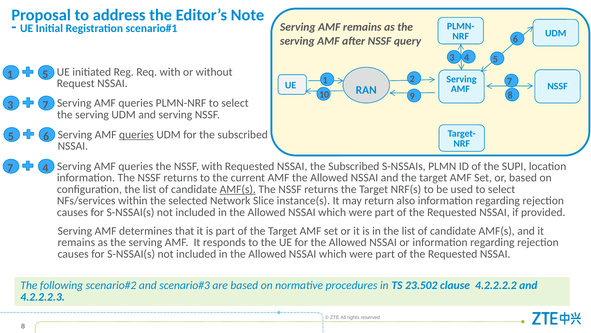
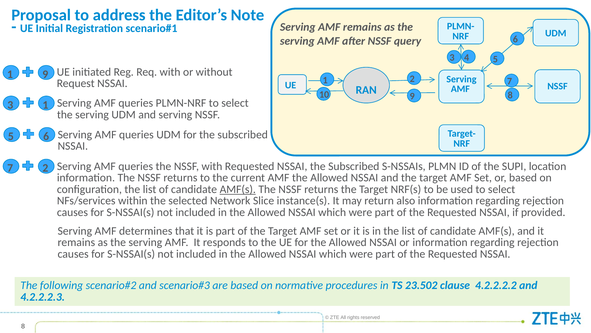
1 5: 5 -> 9
3 7: 7 -> 1
queries at (136, 134) underline: present -> none
7 4: 4 -> 2
